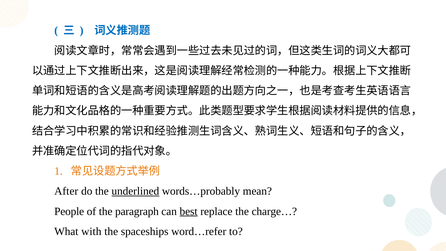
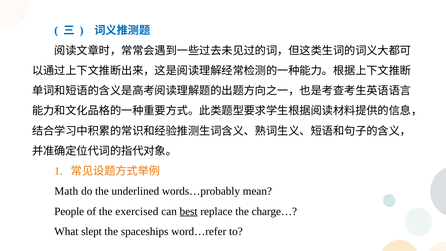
After: After -> Math
underlined underline: present -> none
paragraph: paragraph -> exercised
with: with -> slept
